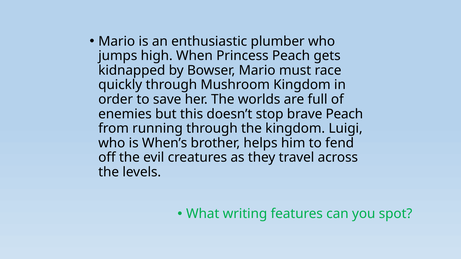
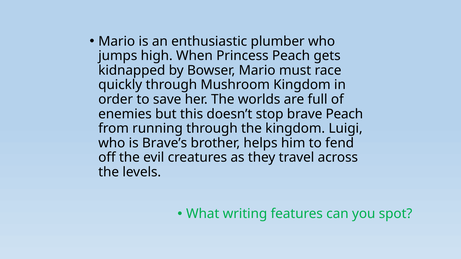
When’s: When’s -> Brave’s
